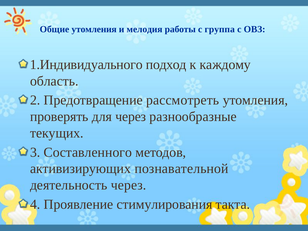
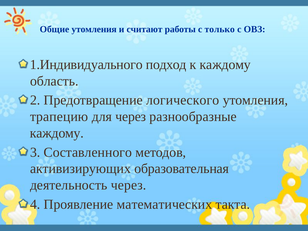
мелодия: мелодия -> считают
группа: группа -> только
рассмотреть: рассмотреть -> логического
проверять: проверять -> трапецию
текущих at (57, 133): текущих -> каждому
познавательной: познавательной -> образовательная
стимулирования: стимулирования -> математических
